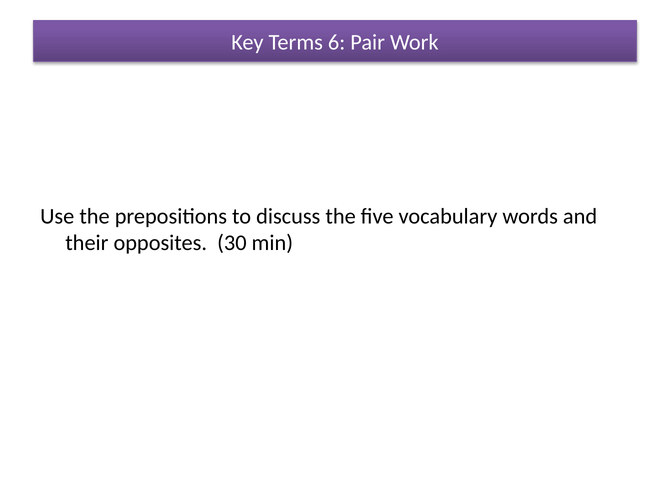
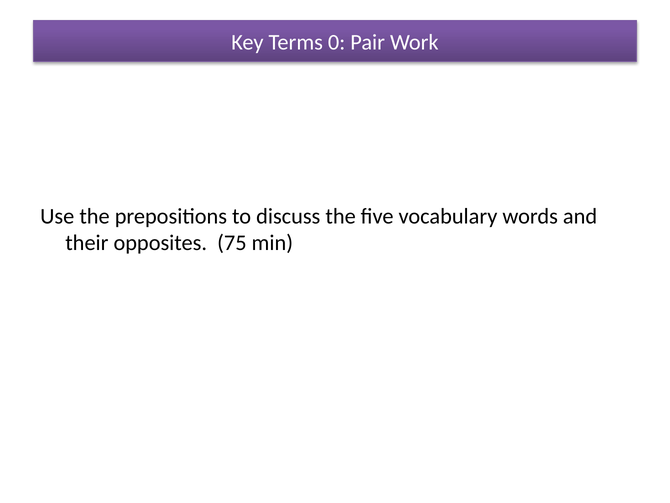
6: 6 -> 0
30: 30 -> 75
